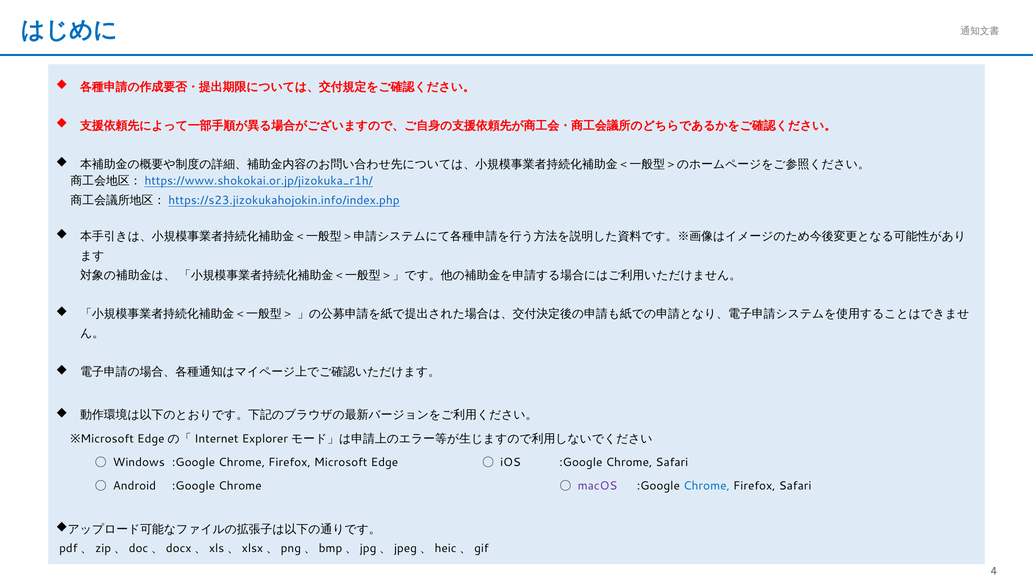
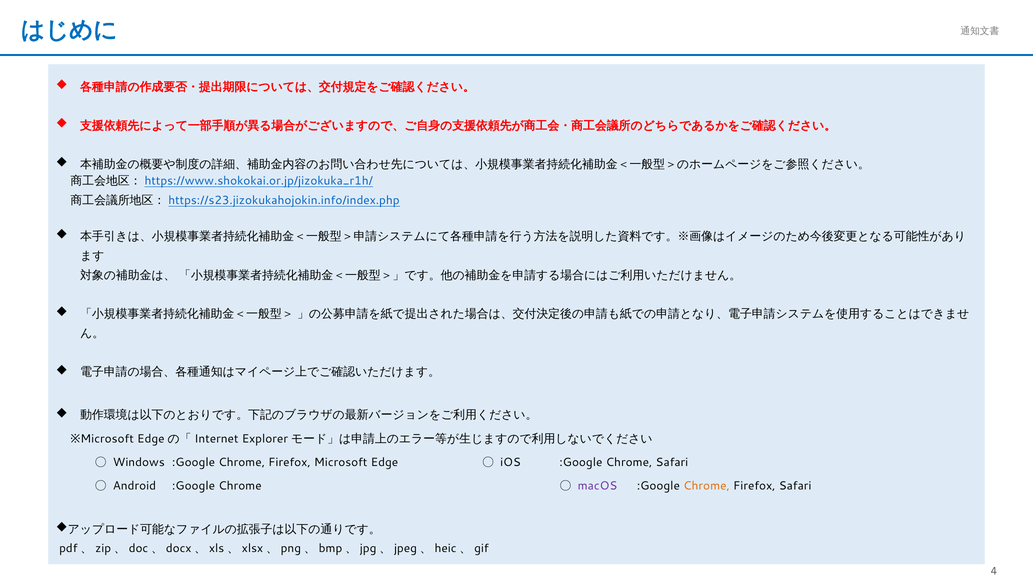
Chrome at (707, 486) colour: blue -> orange
